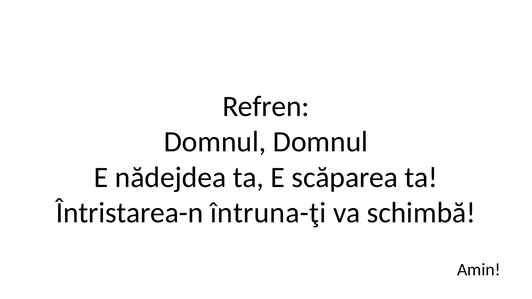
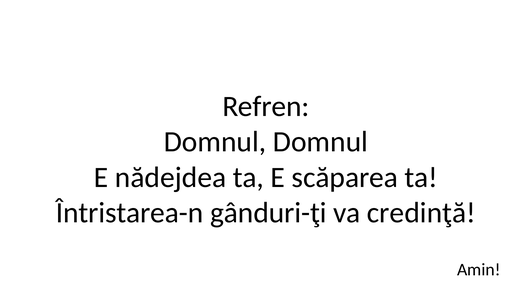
întruna-ţi: întruna-ţi -> gânduri-ţi
schimbă: schimbă -> credinţă
